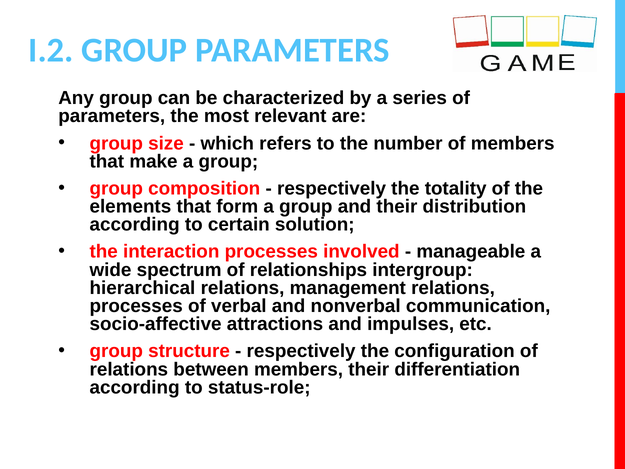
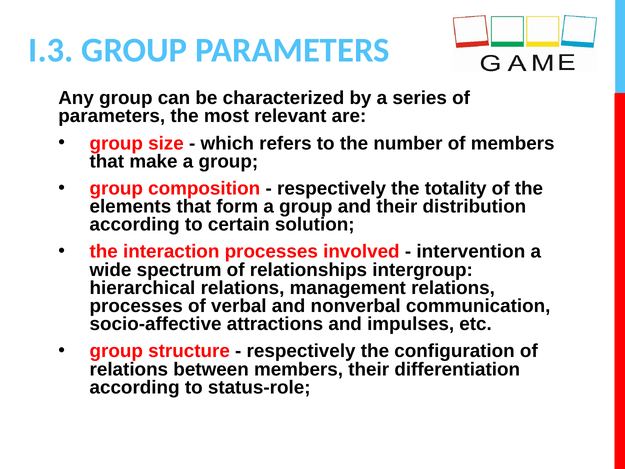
I.2: I.2 -> I.3
manageable: manageable -> intervention
